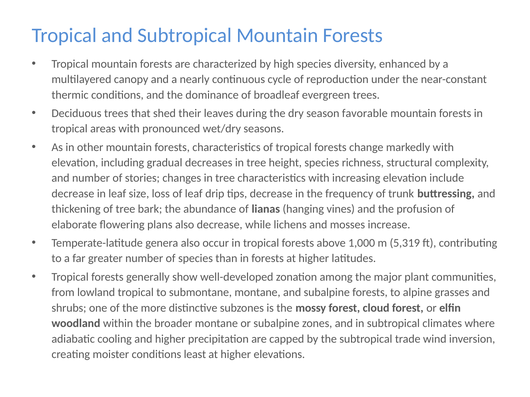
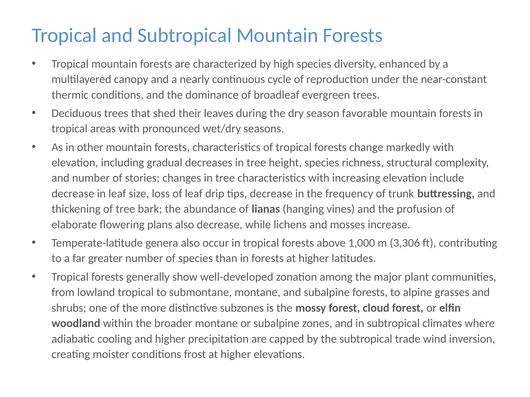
5,319: 5,319 -> 3,306
least: least -> frost
